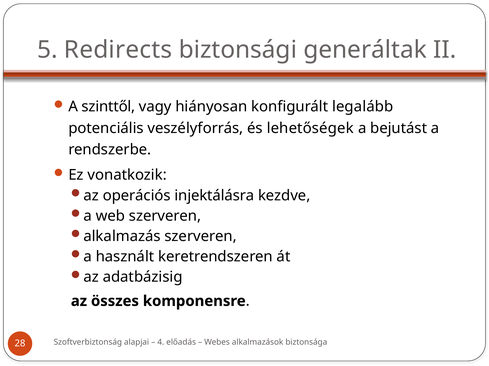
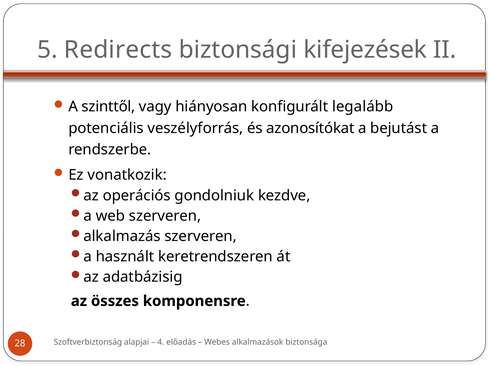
generáltak: generáltak -> kifejezések
lehetőségek: lehetőségek -> azonosítókat
injektálásra: injektálásra -> gondolniuk
